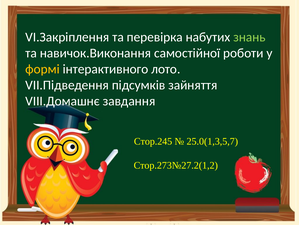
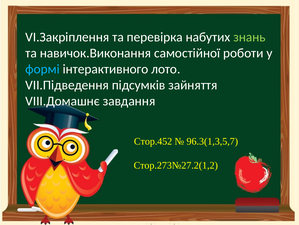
формі colour: yellow -> light blue
Стор.245: Стор.245 -> Стор.452
25.0(1,3,5,7: 25.0(1,3,5,7 -> 96.3(1,3,5,7
